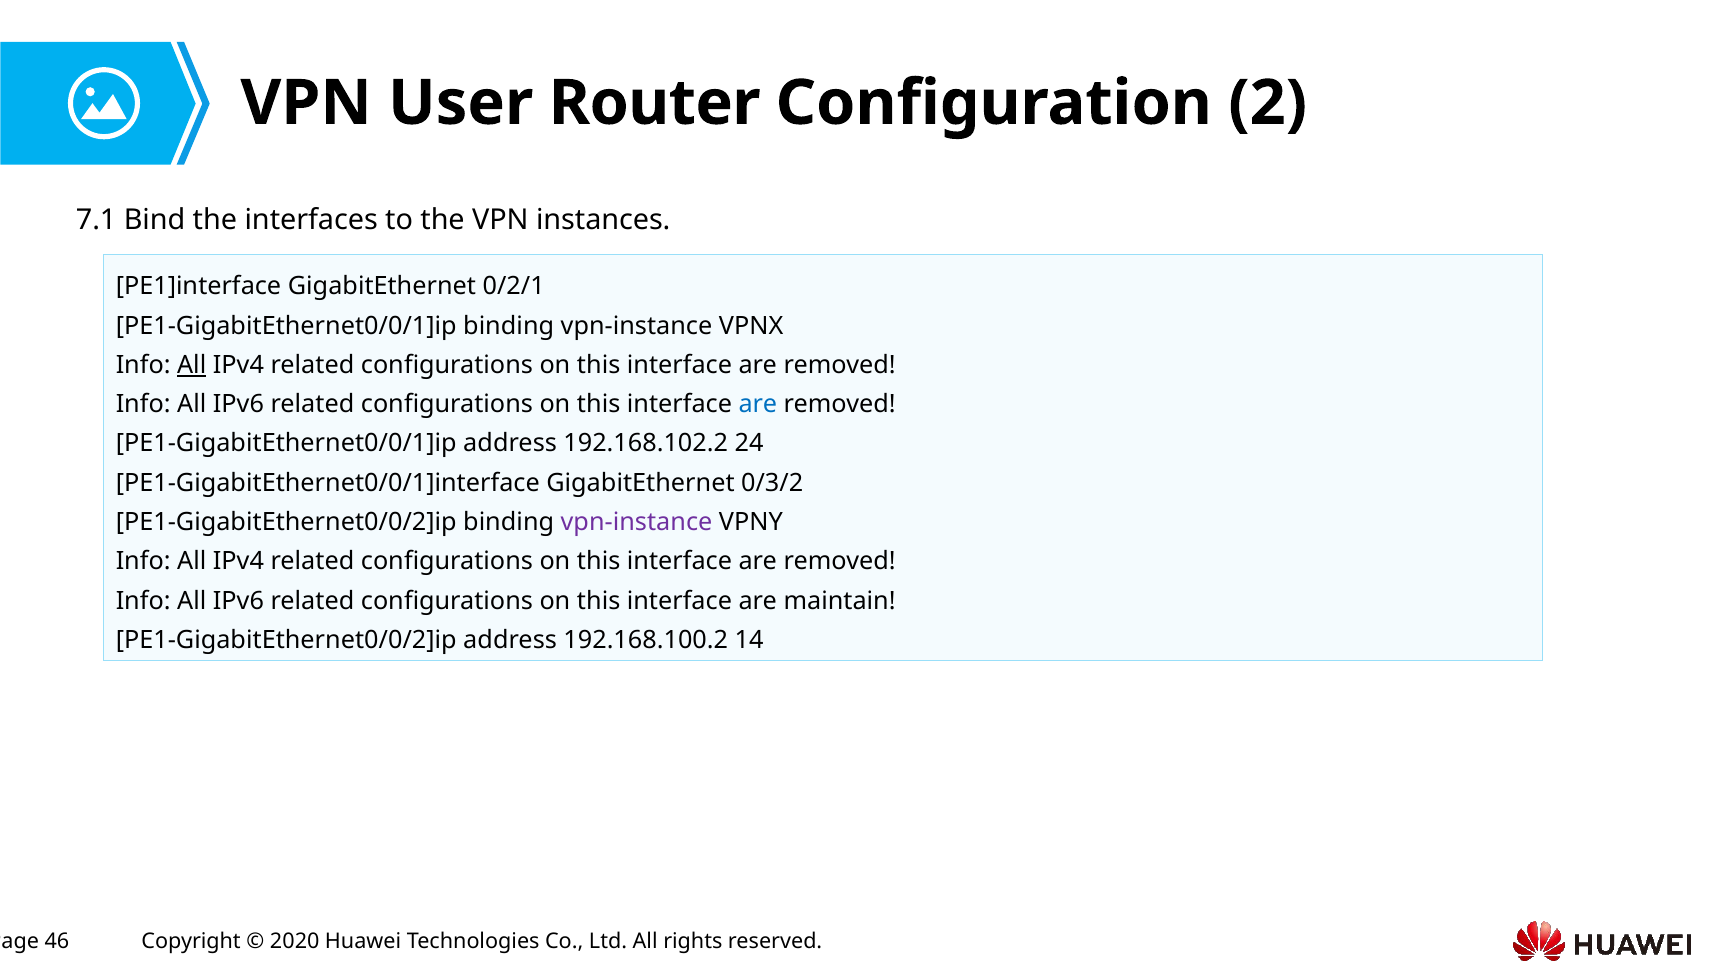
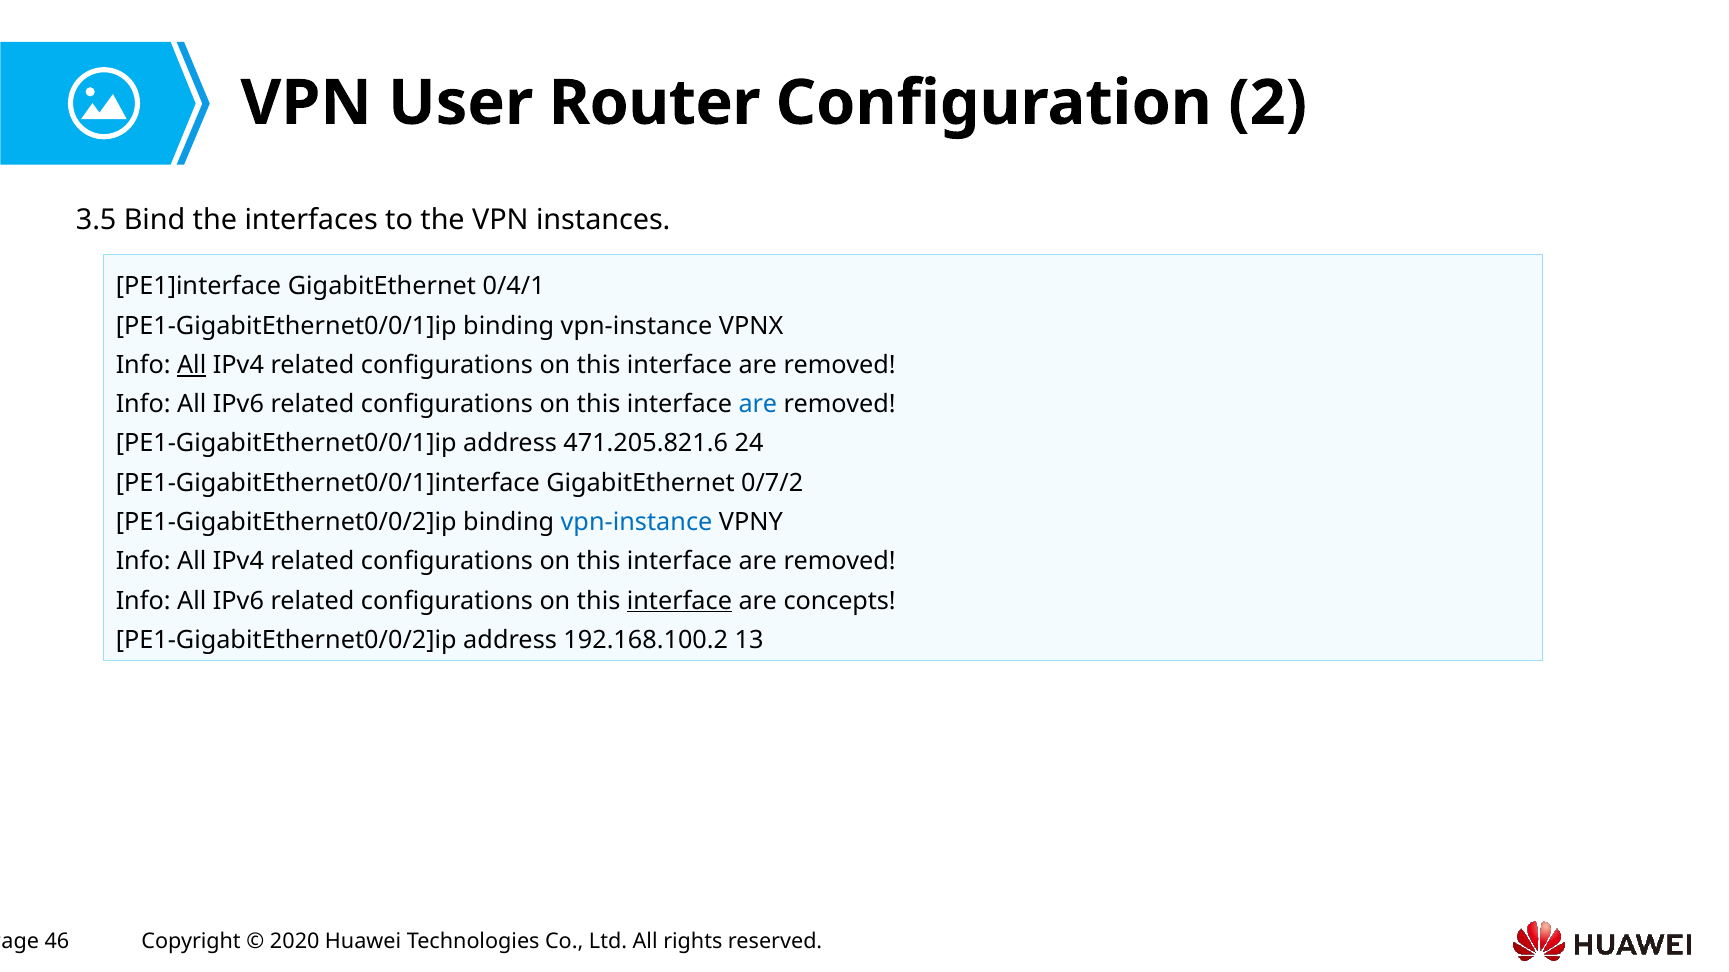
7.1: 7.1 -> 3.5
0/2/1: 0/2/1 -> 0/4/1
192.168.102.2: 192.168.102.2 -> 471.205.821.6
0/3/2: 0/3/2 -> 0/7/2
vpn-instance at (637, 523) colour: purple -> blue
interface at (679, 601) underline: none -> present
maintain: maintain -> concepts
14: 14 -> 13
